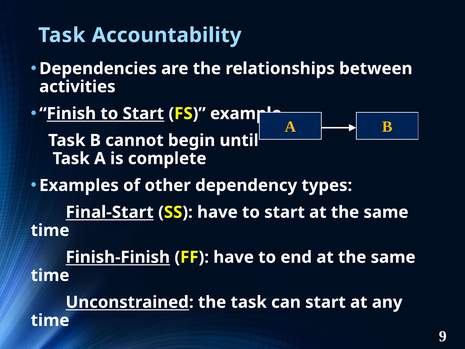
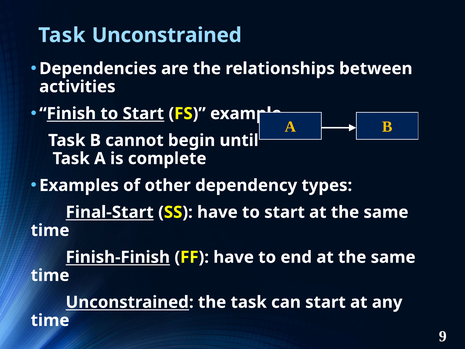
Task Accountability: Accountability -> Unconstrained
